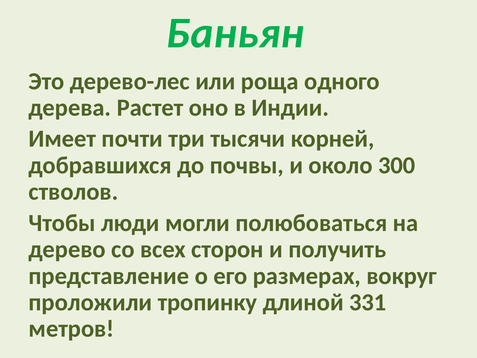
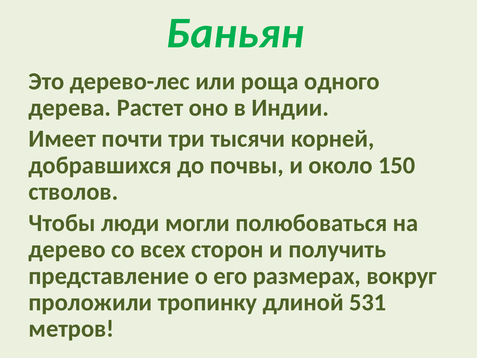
300: 300 -> 150
331: 331 -> 531
